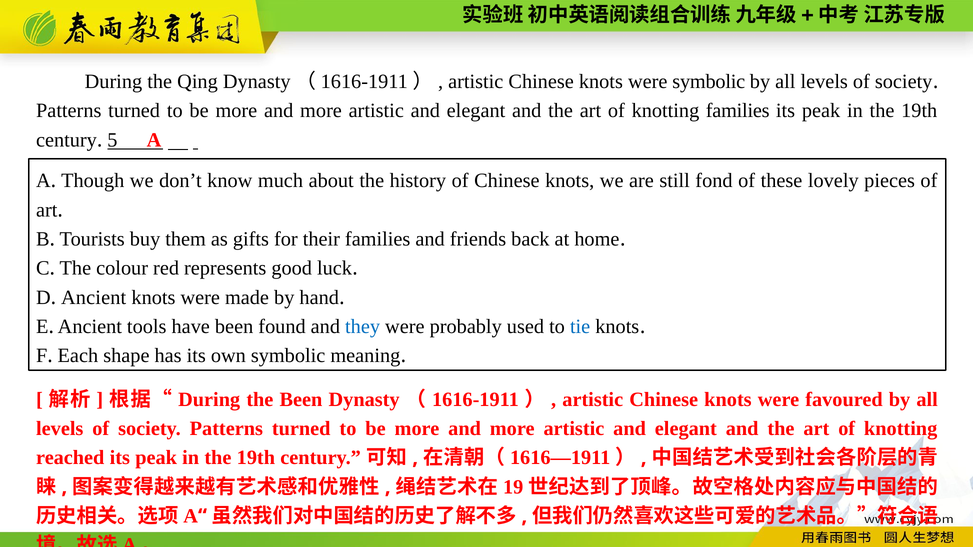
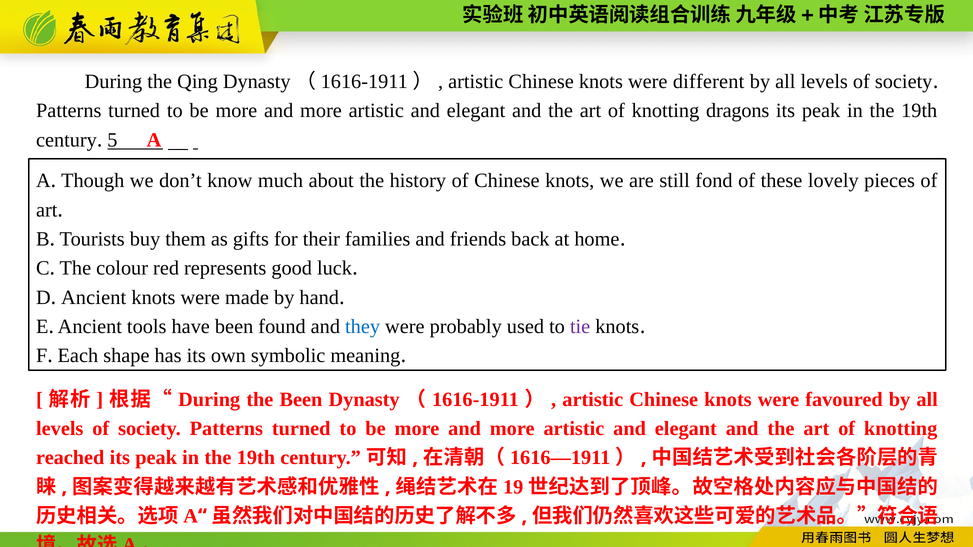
were symbolic: symbolic -> different
knotting families: families -> dragons
tie colour: blue -> purple
